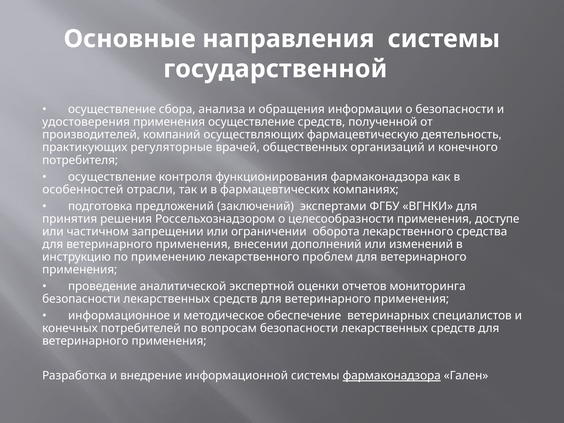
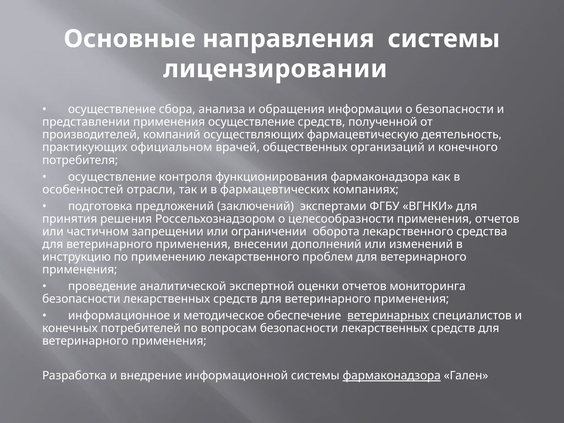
государственной: государственной -> лицензировании
удостоверения: удостоверения -> представлении
регуляторные: регуляторные -> официальном
применения доступе: доступе -> отчетов
ветеринарных underline: none -> present
